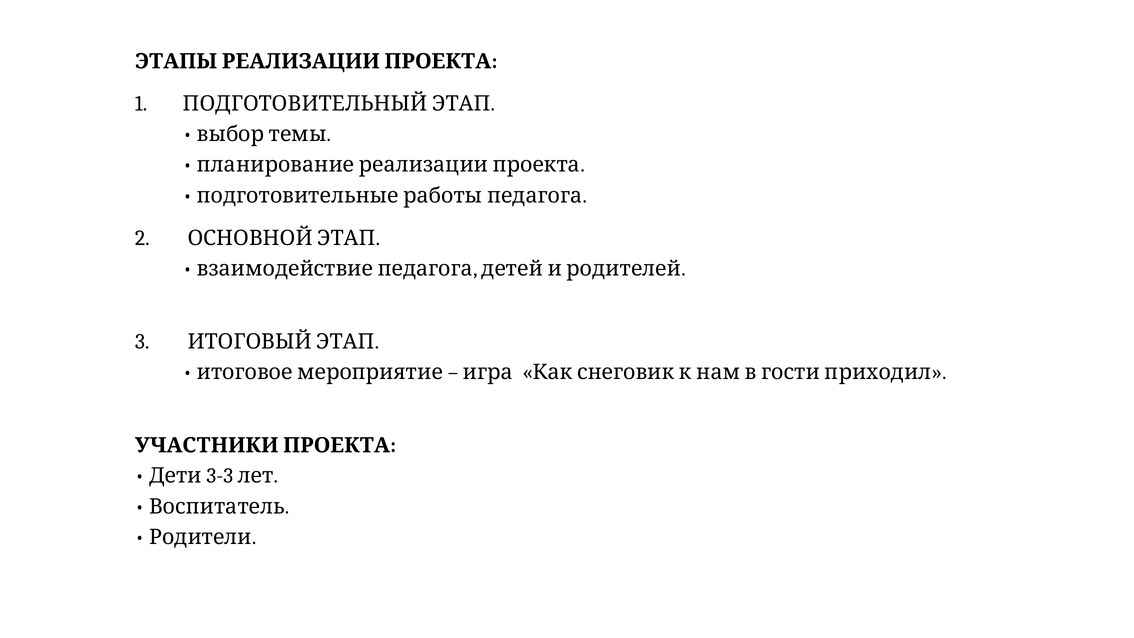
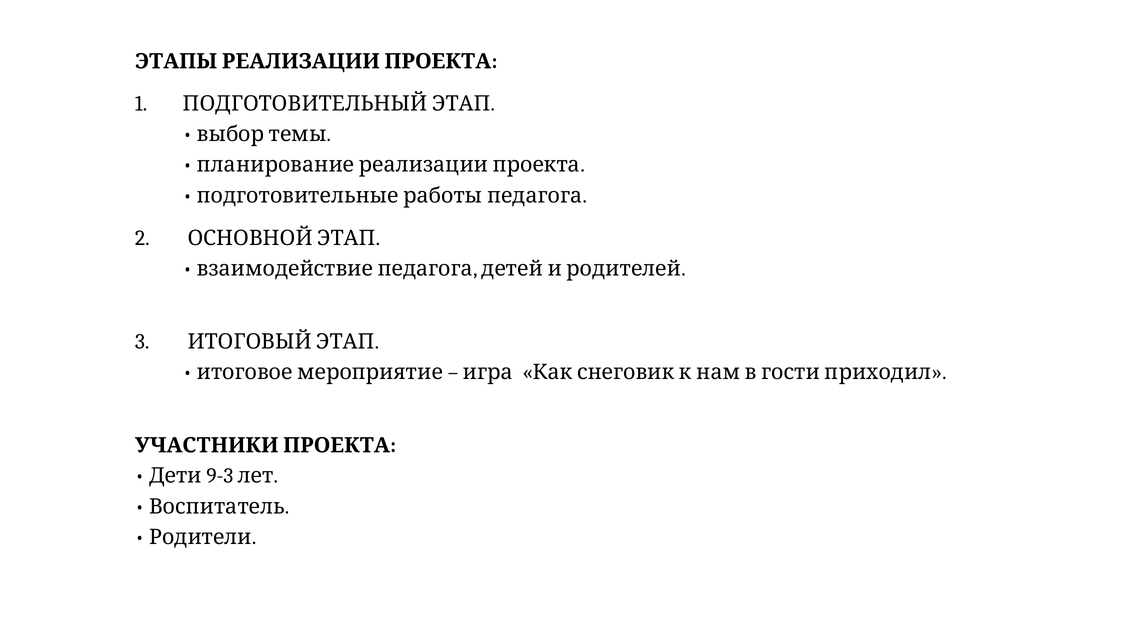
3-3: 3-3 -> 9-3
